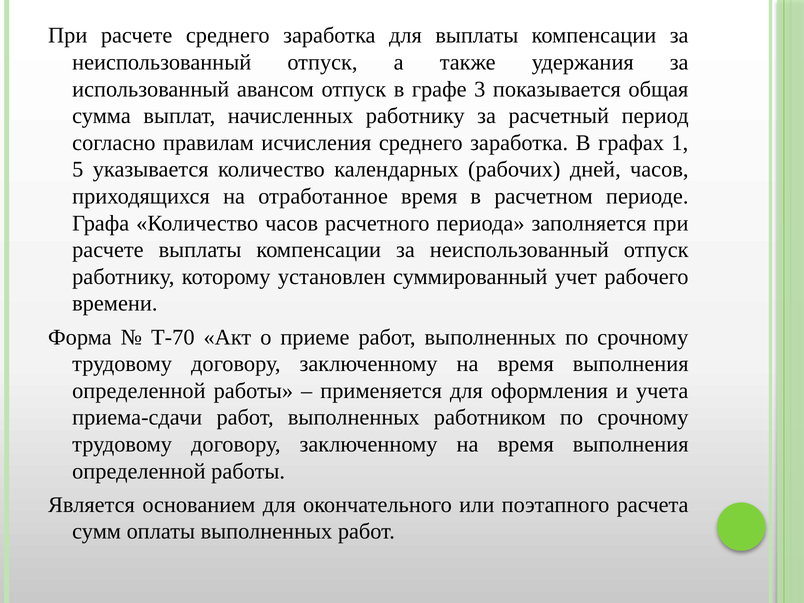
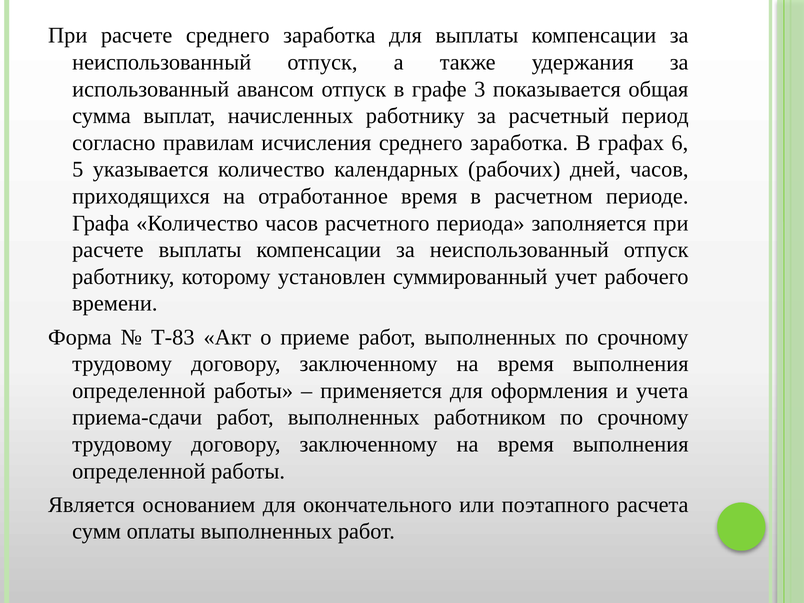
1: 1 -> 6
Т-70: Т-70 -> Т-83
